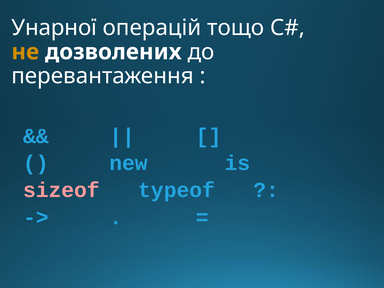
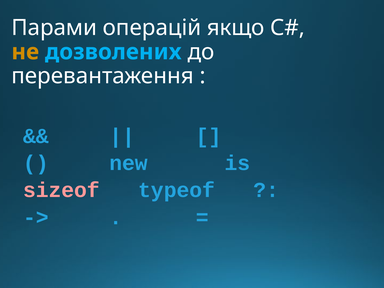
Унарної: Унарної -> Парами
тощо: тощо -> якщо
дозволених colour: white -> light blue
